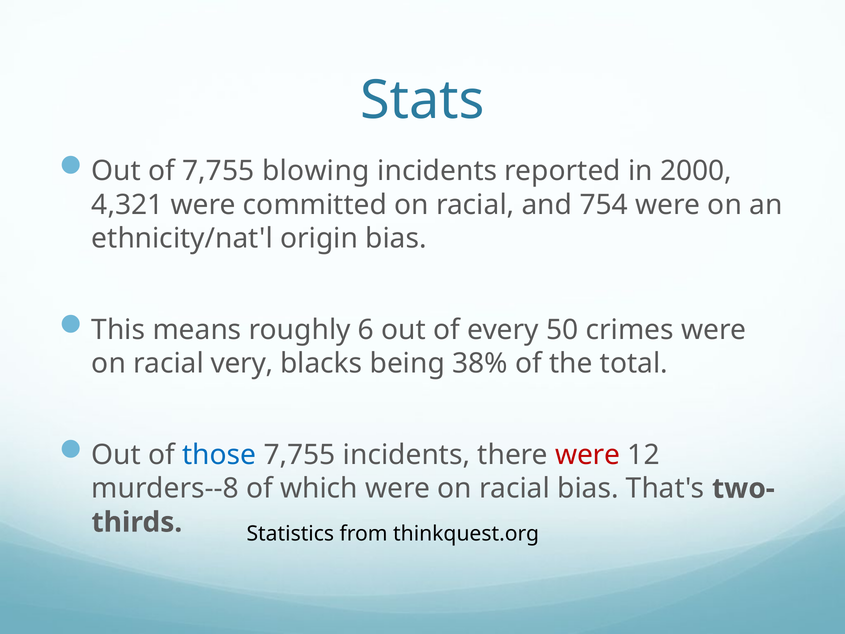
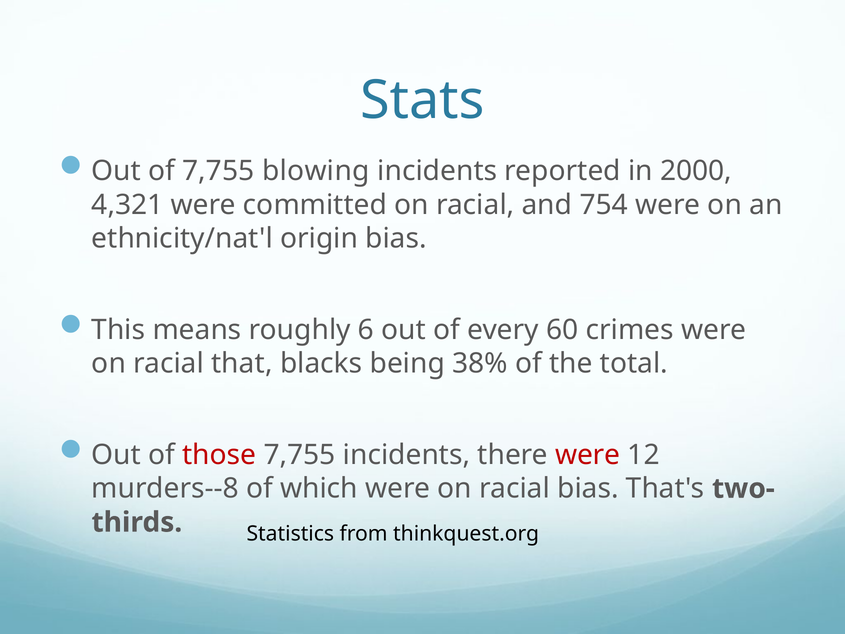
50: 50 -> 60
very: very -> that
those colour: blue -> red
